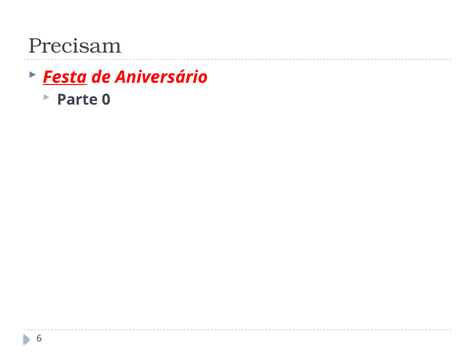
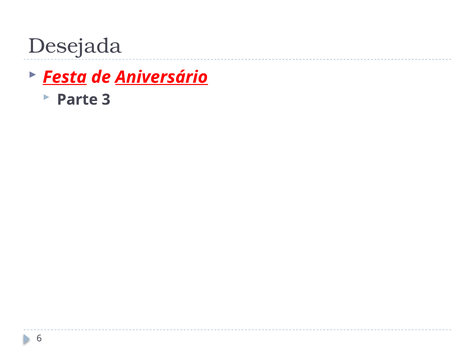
Precisam: Precisam -> Desejada
Aniversário underline: none -> present
0: 0 -> 3
